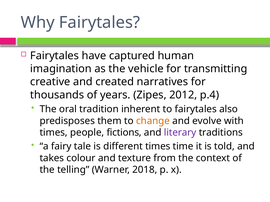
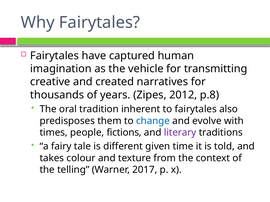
p.4: p.4 -> p.8
change colour: orange -> blue
different times: times -> given
2018: 2018 -> 2017
